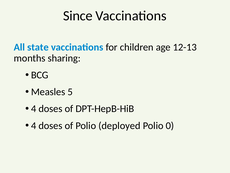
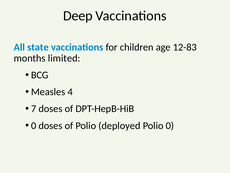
Since: Since -> Deep
12-13: 12-13 -> 12-83
sharing: sharing -> limited
5: 5 -> 4
4 at (34, 108): 4 -> 7
4 at (34, 125): 4 -> 0
